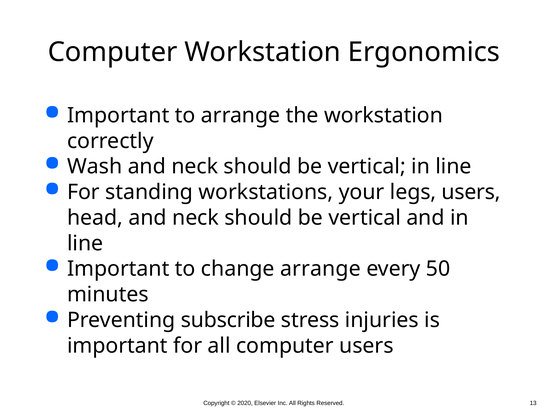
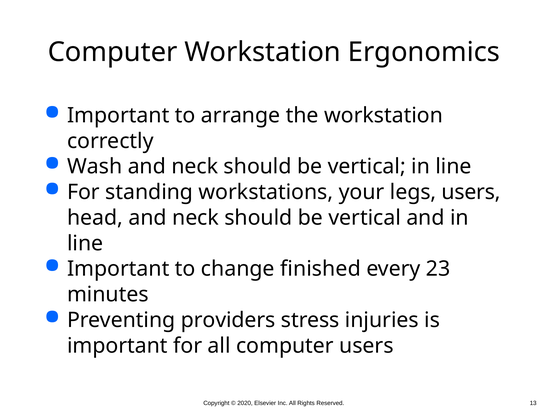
change arrange: arrange -> finished
50: 50 -> 23
subscribe: subscribe -> providers
